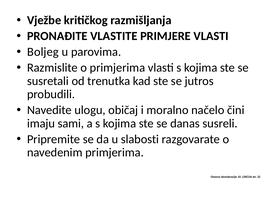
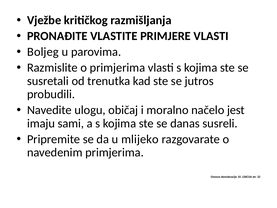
čini: čini -> jest
slabosti: slabosti -> mlijeko
